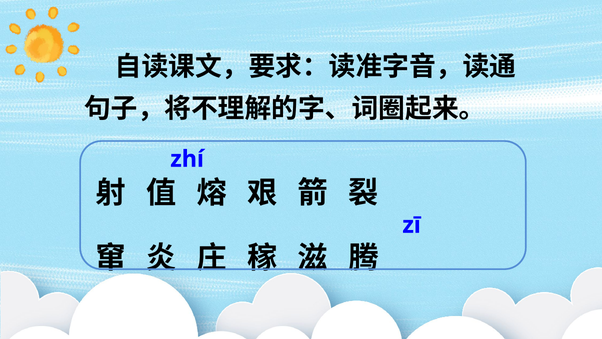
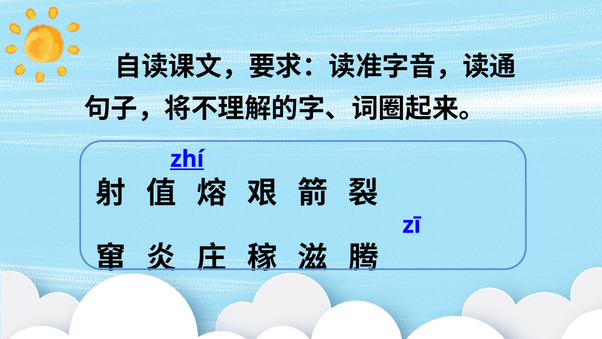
zhí underline: none -> present
